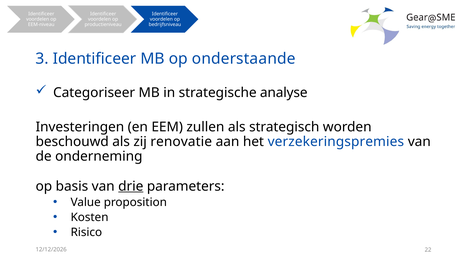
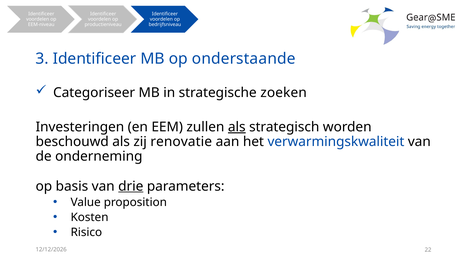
analyse: analyse -> zoeken
als at (237, 127) underline: none -> present
verzekeringspremies: verzekeringspremies -> verwarmingskwaliteit
